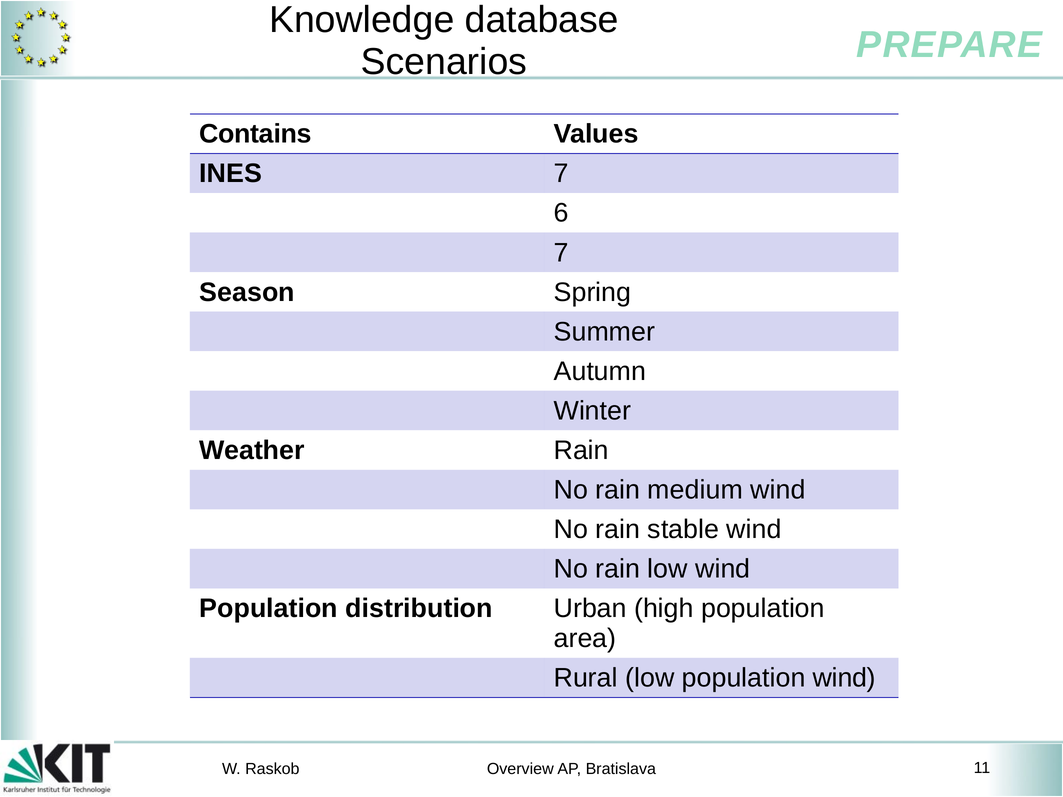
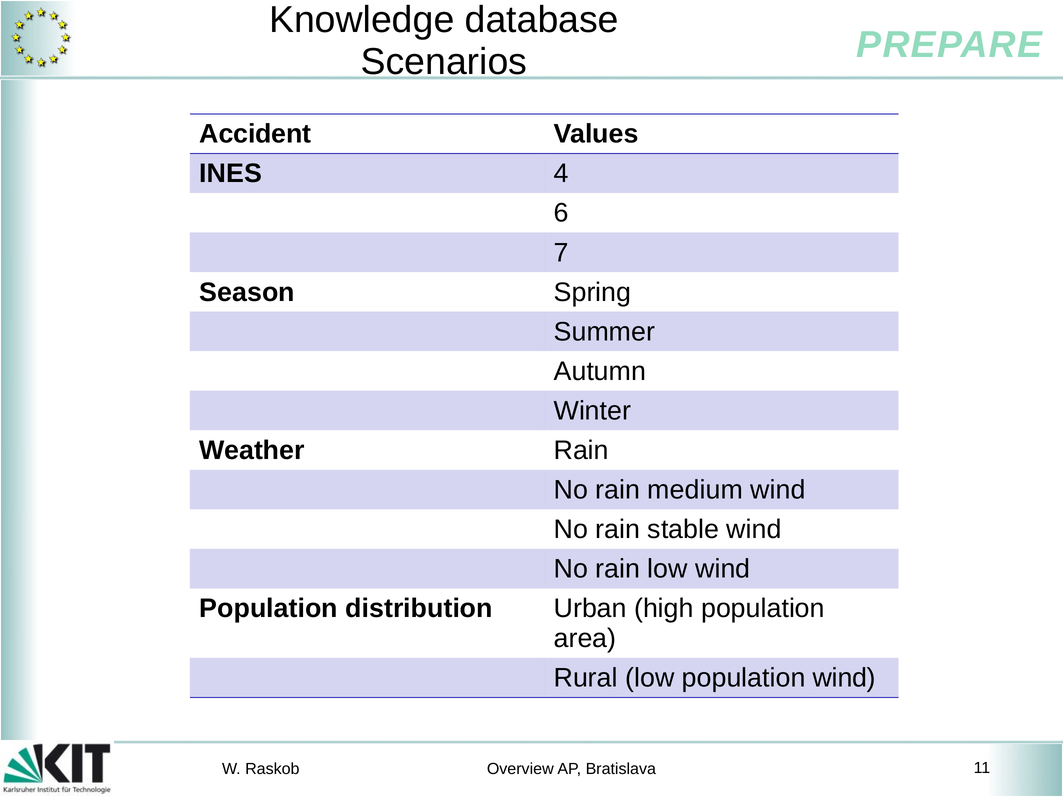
Contains: Contains -> Accident
INES 7: 7 -> 4
